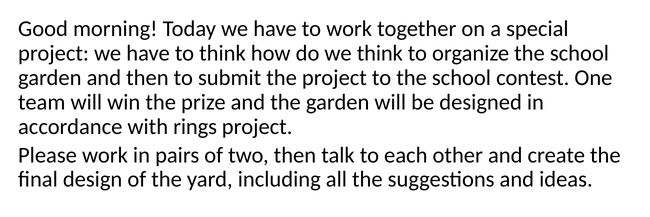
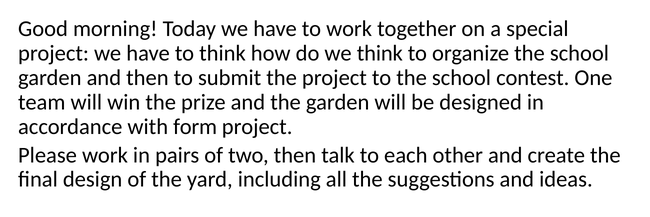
rings: rings -> form
